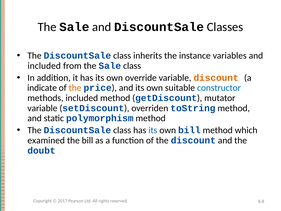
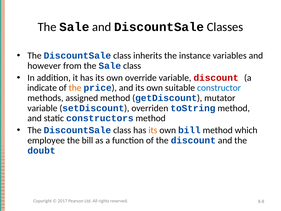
included at (44, 66): included -> however
discount at (216, 78) colour: orange -> red
methods included: included -> assigned
polymorphism: polymorphism -> constructors
its at (153, 130) colour: blue -> orange
examined: examined -> employee
